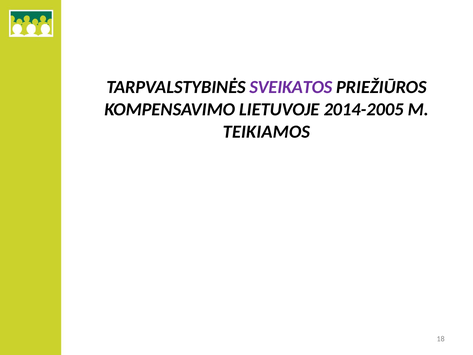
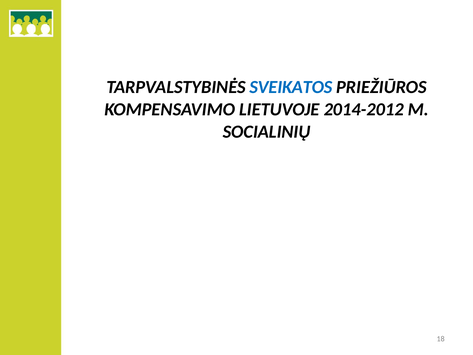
SVEIKATOS colour: purple -> blue
2014-2005: 2014-2005 -> 2014-2012
TEIKIAMOS: TEIKIAMOS -> SOCIALINIŲ
